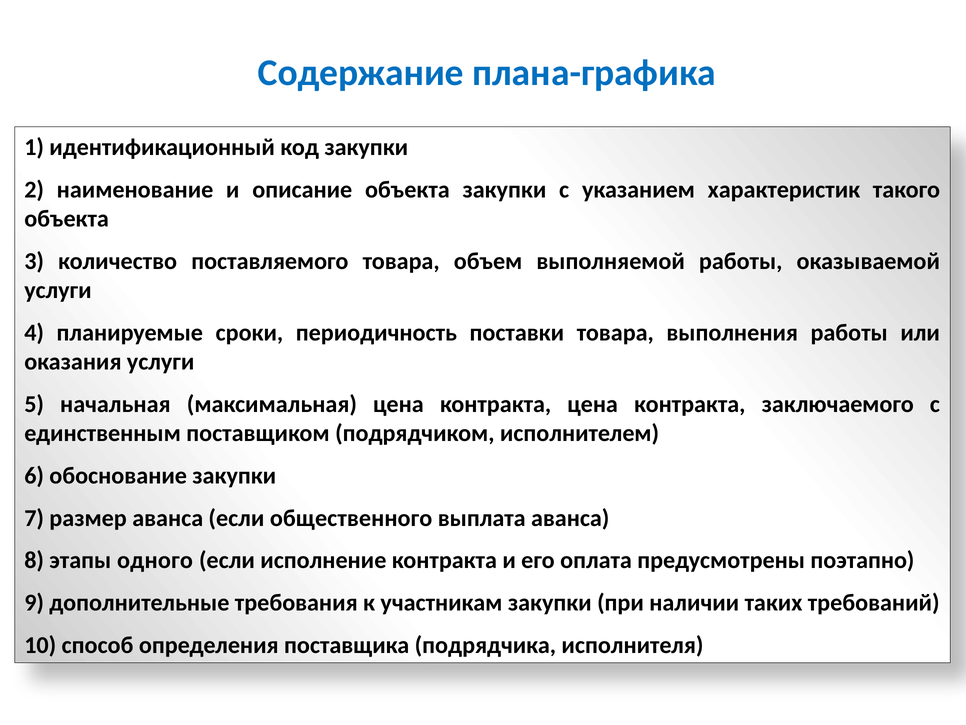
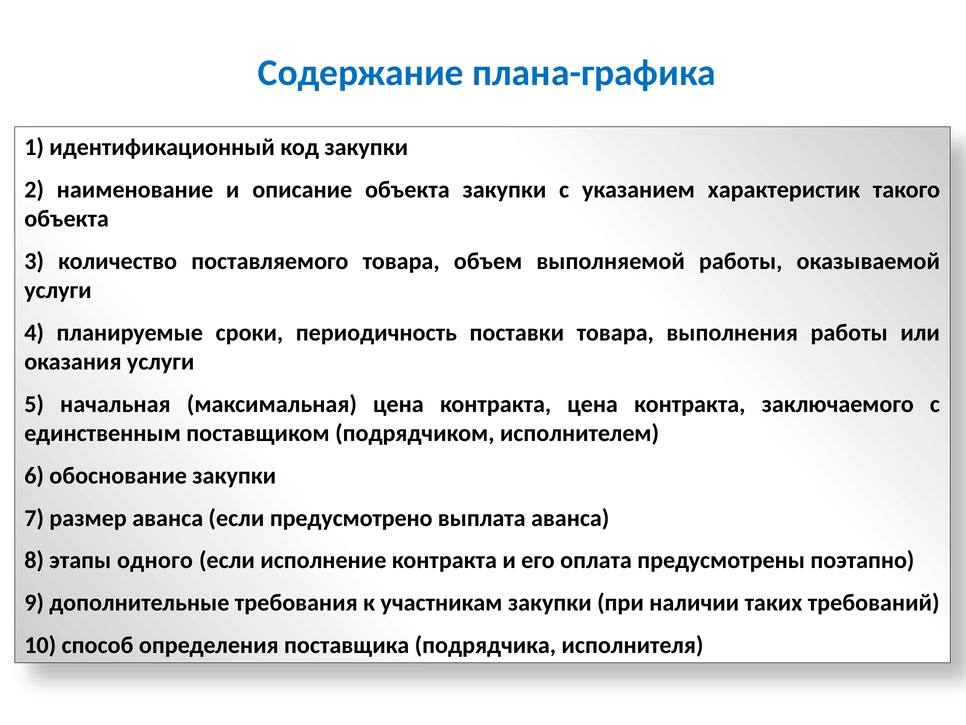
общественного: общественного -> предусмотрено
